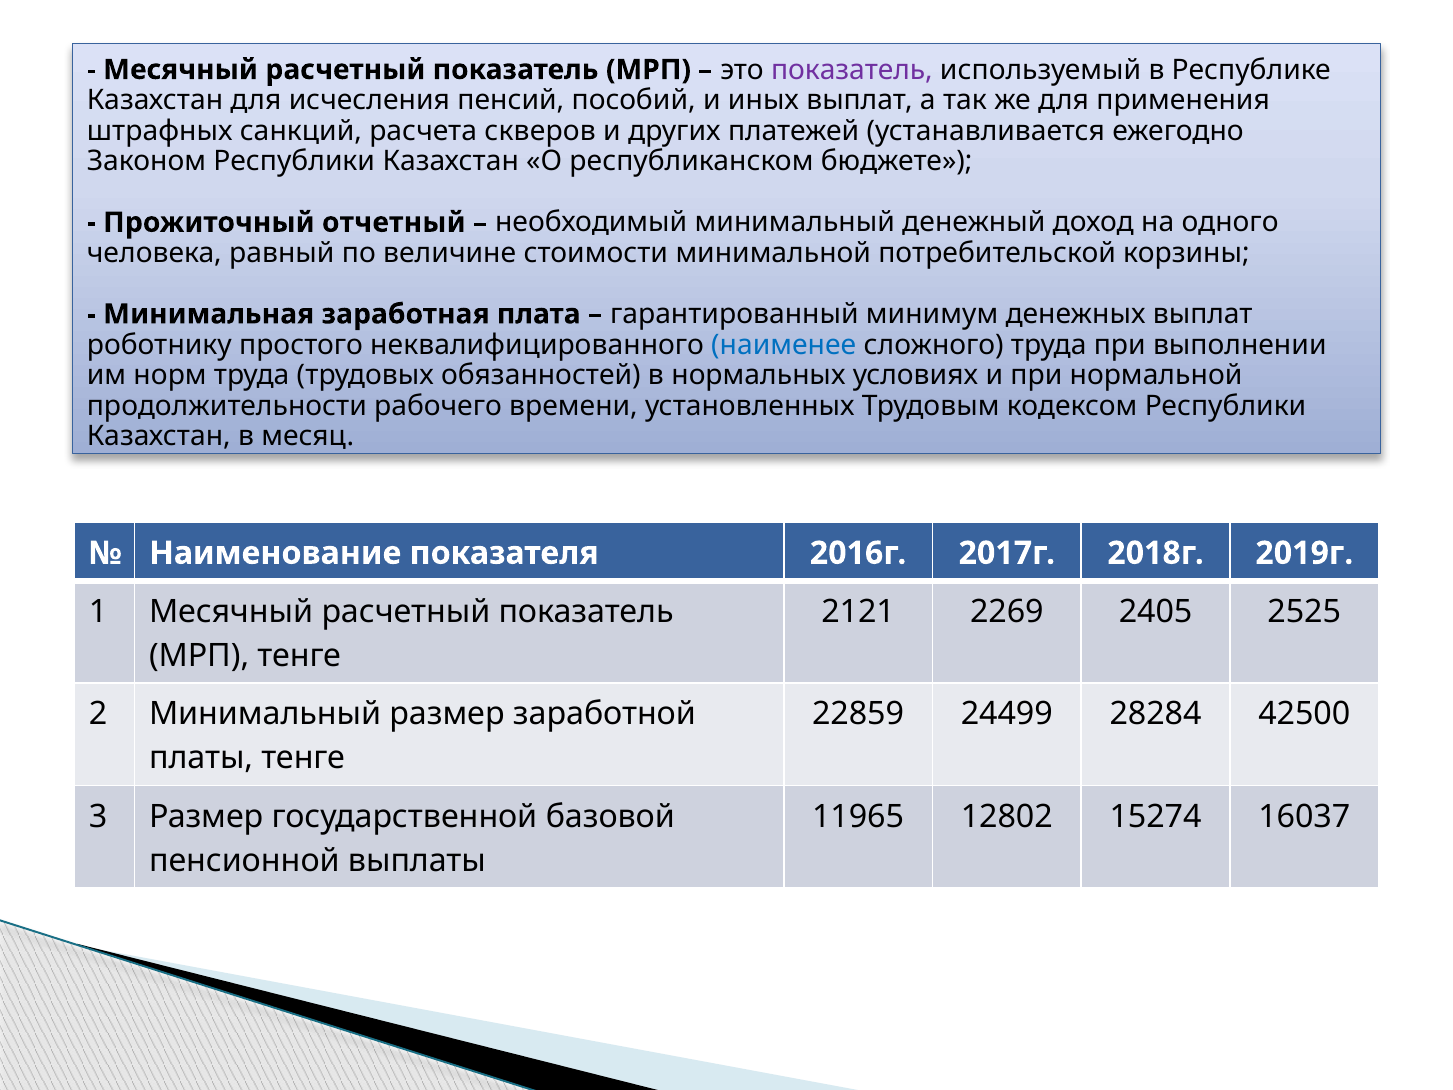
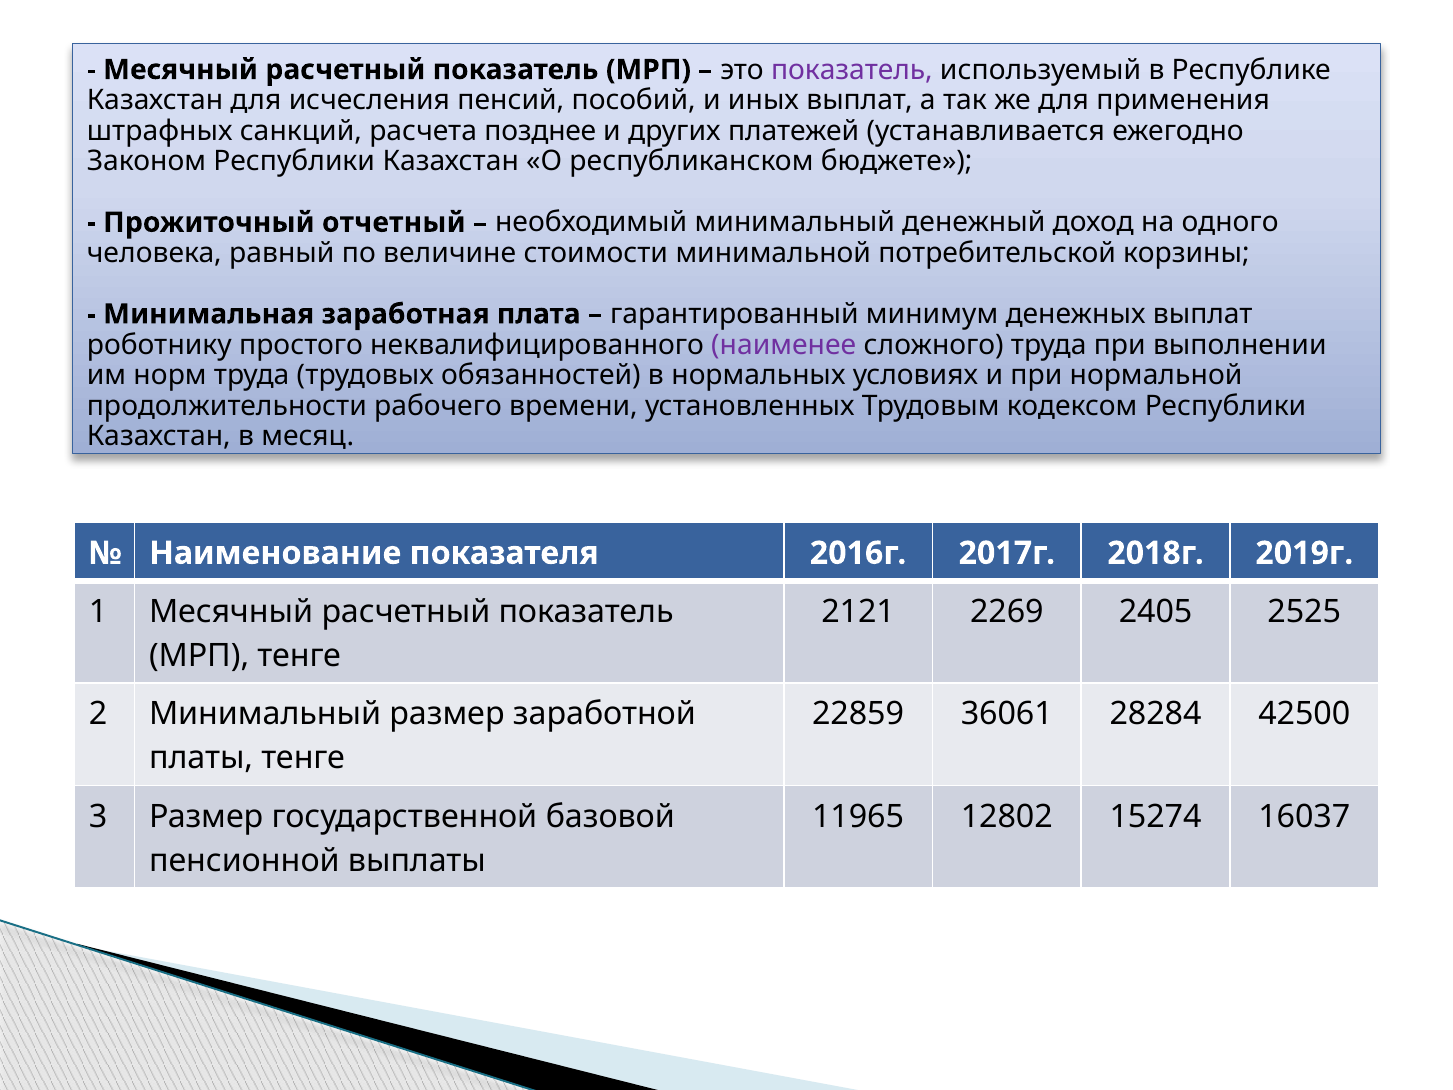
скверов: скверов -> позднее
наименее colour: blue -> purple
24499: 24499 -> 36061
